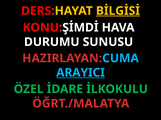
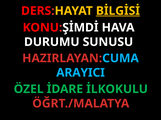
ARAYICI underline: present -> none
